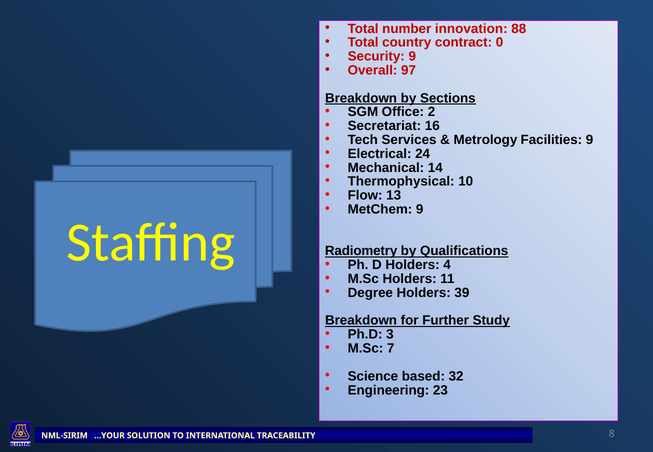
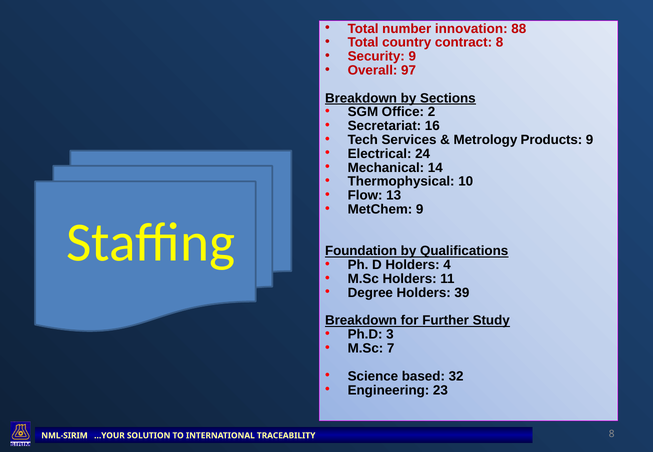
contract 0: 0 -> 8
Facilities: Facilities -> Products
Radiometry: Radiometry -> Foundation
